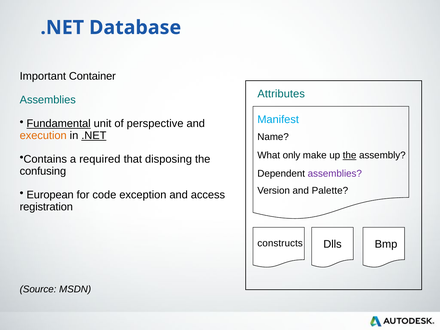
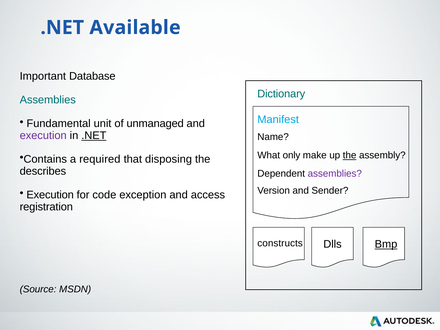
Database: Database -> Available
Container: Container -> Database
Attributes: Attributes -> Dictionary
Fundamental underline: present -> none
perspective: perspective -> unmanaged
execution at (43, 136) colour: orange -> purple
confusing: confusing -> describes
Palette: Palette -> Sender
European at (50, 195): European -> Execution
Bmp underline: none -> present
